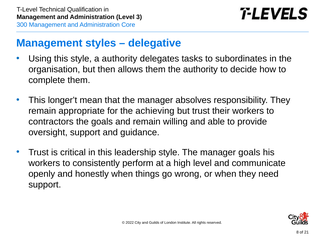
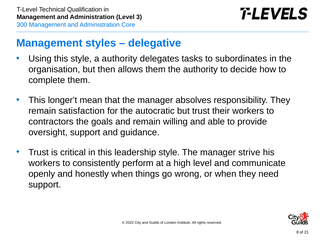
appropriate: appropriate -> satisfaction
achieving: achieving -> autocratic
manager goals: goals -> strive
